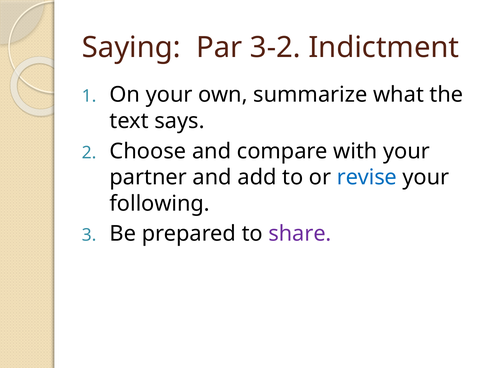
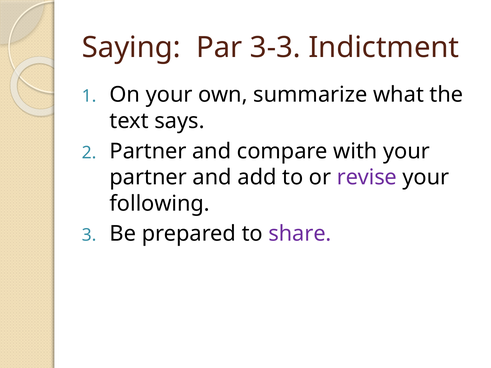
3-2: 3-2 -> 3-3
Choose at (148, 151): Choose -> Partner
revise colour: blue -> purple
